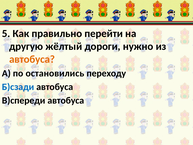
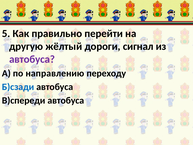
нужно: нужно -> сигнал
автобуса at (32, 59) colour: orange -> purple
остановились: остановились -> направлению
